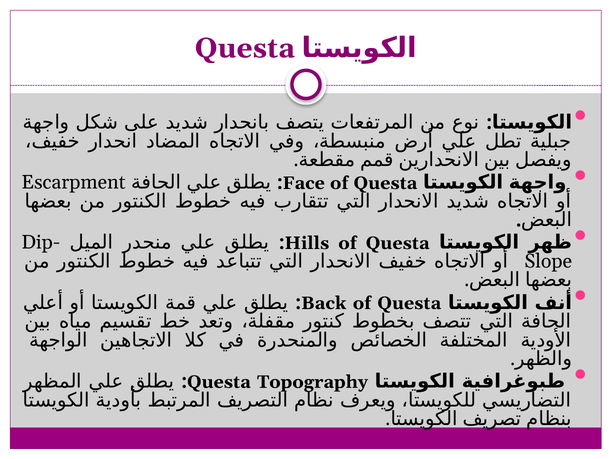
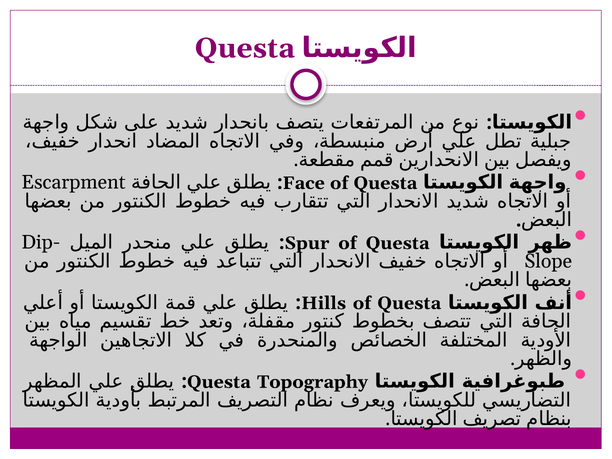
Hills: Hills -> Spur
Back: Back -> Hills
